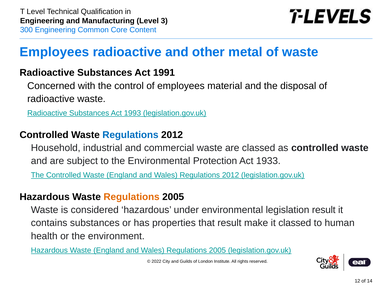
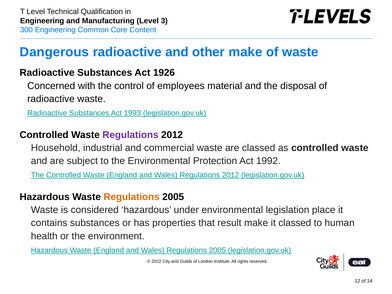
Employees at (54, 52): Employees -> Dangerous
other metal: metal -> make
1991: 1991 -> 1926
Regulations at (130, 135) colour: blue -> purple
1933: 1933 -> 1992
legislation result: result -> place
